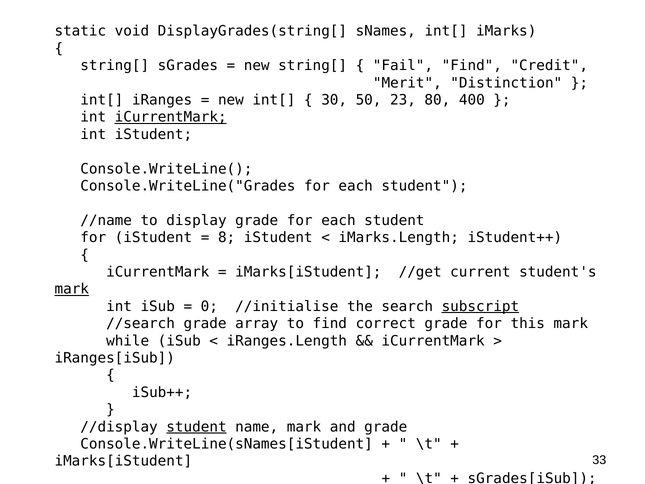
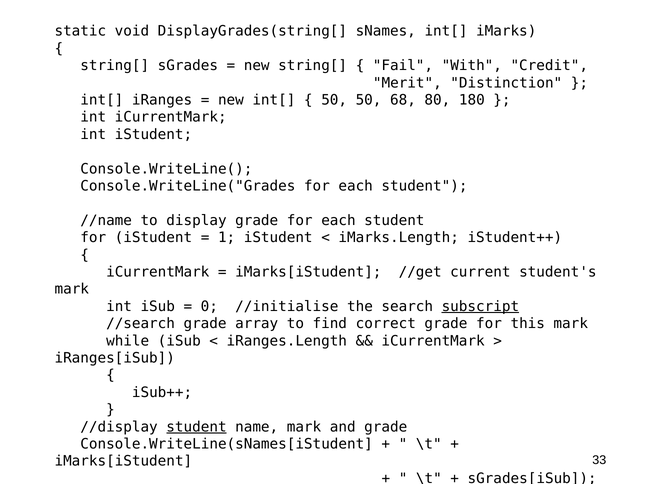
Fail Find: Find -> With
30 at (334, 100): 30 -> 50
23: 23 -> 68
400: 400 -> 180
iCurrentMark at (171, 117) underline: present -> none
8: 8 -> 1
mark at (72, 289) underline: present -> none
